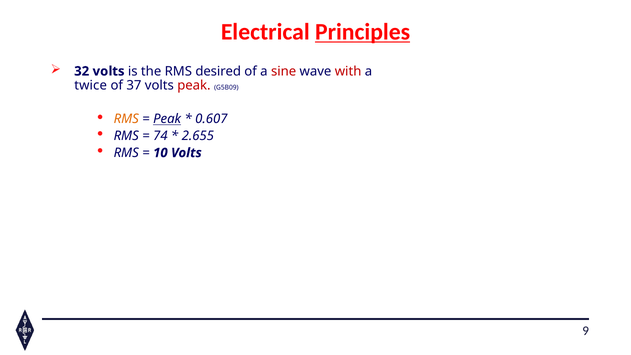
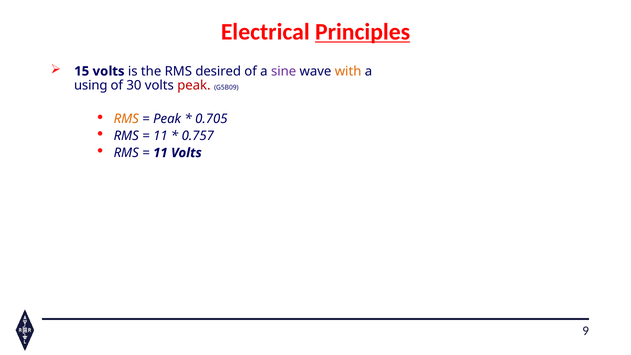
32: 32 -> 15
sine colour: red -> purple
with colour: red -> orange
twice: twice -> using
37: 37 -> 30
Peak at (167, 119) underline: present -> none
0.607: 0.607 -> 0.705
74 at (160, 136): 74 -> 11
2.655: 2.655 -> 0.757
10 at (160, 153): 10 -> 11
